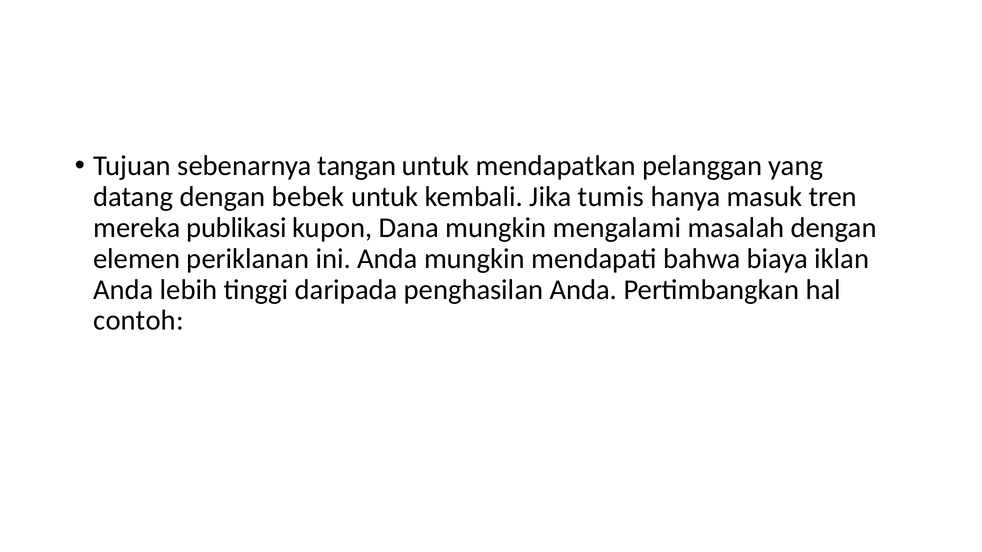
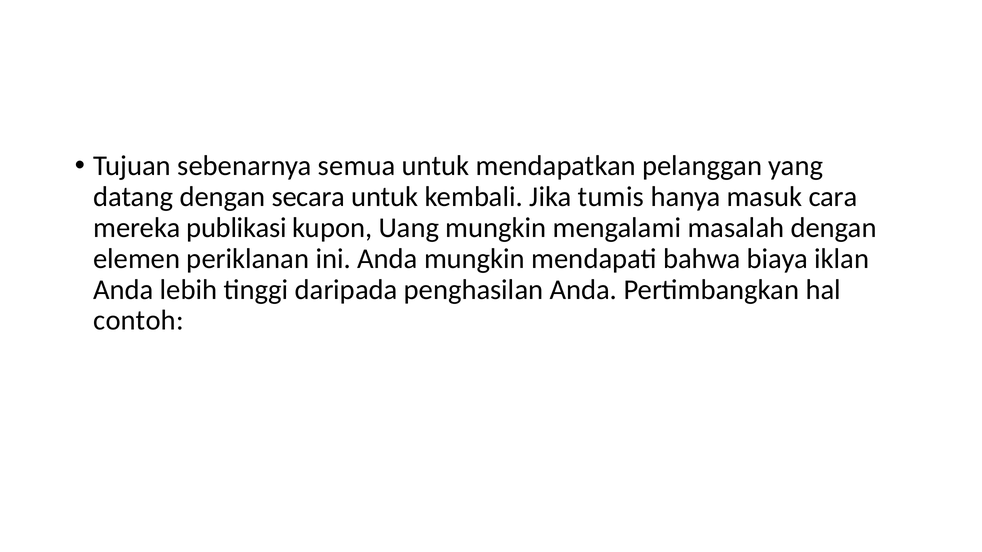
tangan: tangan -> semua
bebek: bebek -> secara
tren: tren -> cara
Dana: Dana -> Uang
